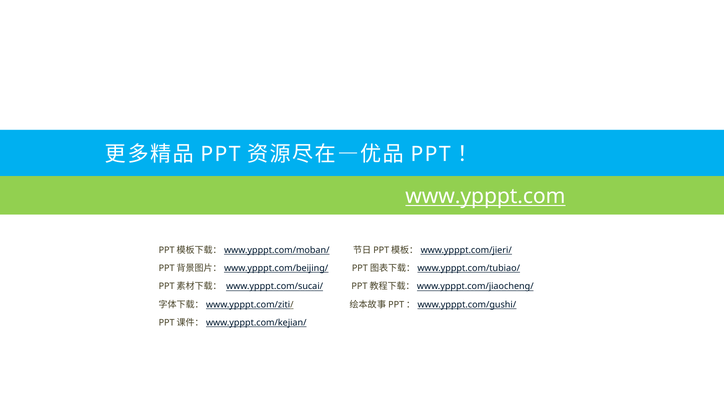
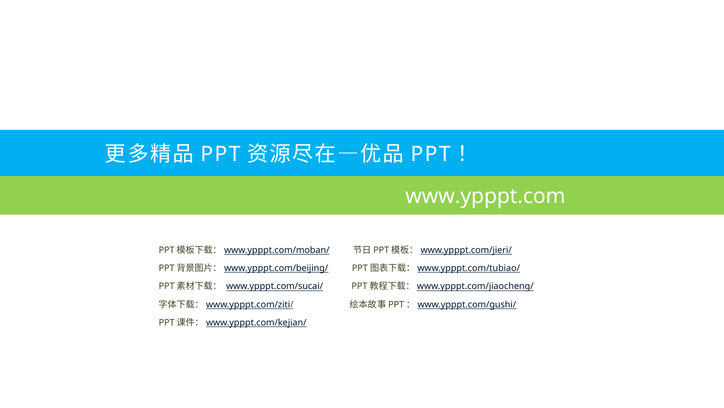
www.ypppt.com underline: present -> none
